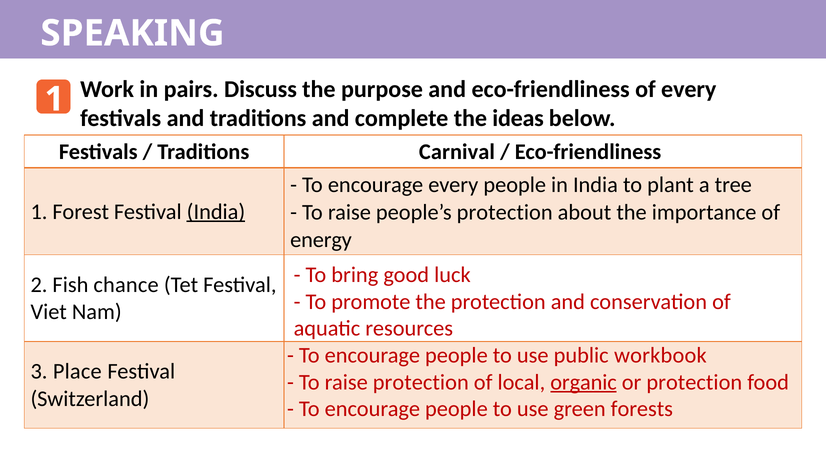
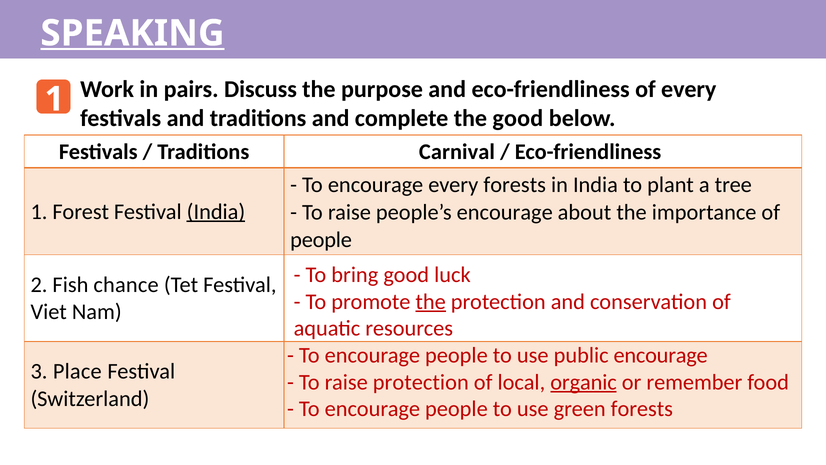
SPEAKING underline: none -> present
the ideas: ideas -> good
every people: people -> forests
people’s protection: protection -> encourage
energy at (321, 240): energy -> people
the at (431, 301) underline: none -> present
public workbook: workbook -> encourage
or protection: protection -> remember
